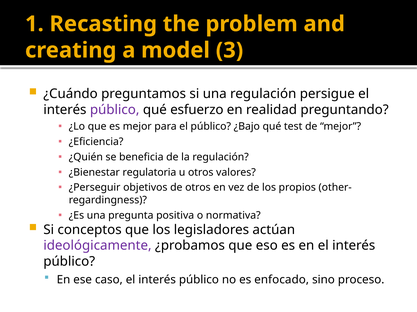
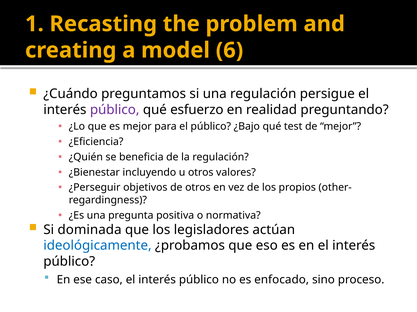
3: 3 -> 6
regulatoria: regulatoria -> incluyendo
conceptos: conceptos -> dominada
ideológicamente colour: purple -> blue
